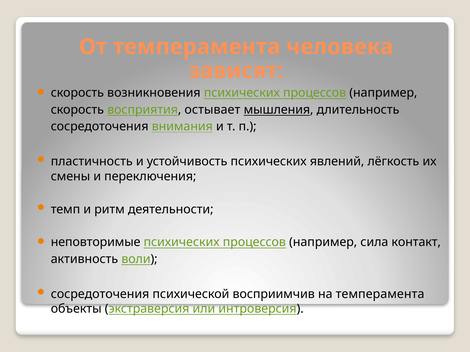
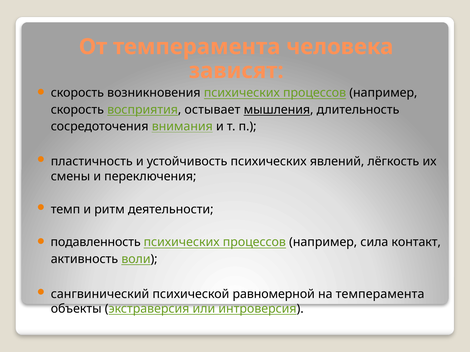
неповторимые: неповторимые -> подавленность
сосредоточения at (100, 294): сосредоточения -> сангвинический
восприимчив: восприимчив -> равномерной
